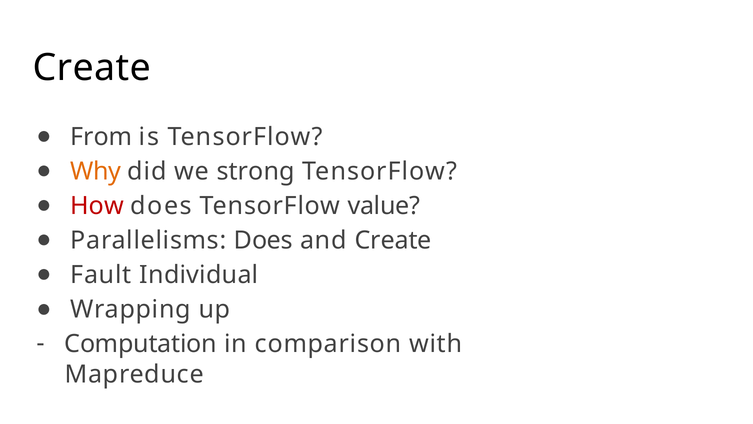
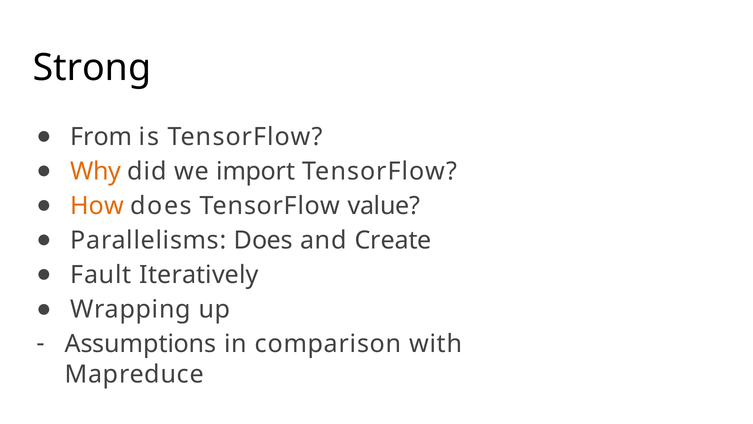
Create at (92, 68): Create -> Strong
strong: strong -> import
How colour: red -> orange
Individual: Individual -> Iteratively
Computation: Computation -> Assumptions
